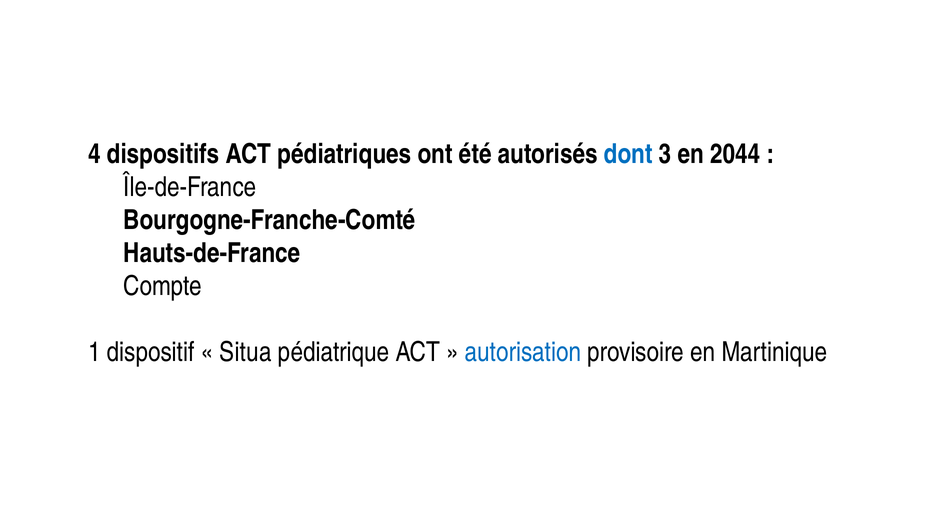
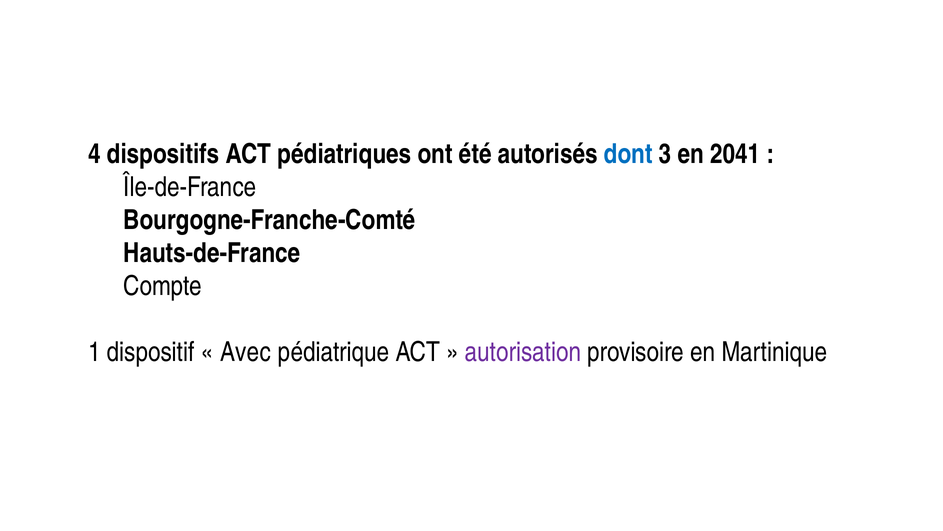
2044: 2044 -> 2041
Situa: Situa -> Avec
autorisation colour: blue -> purple
